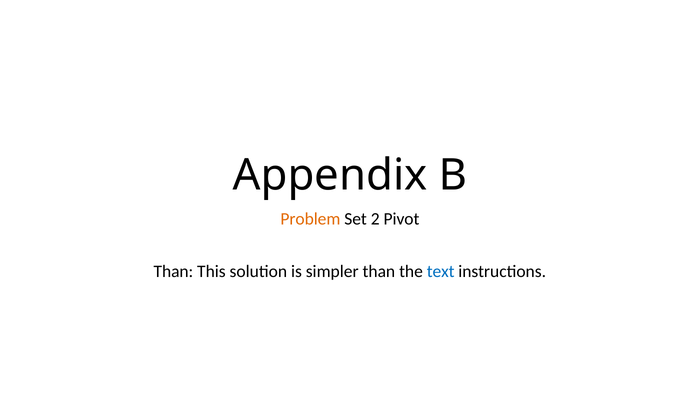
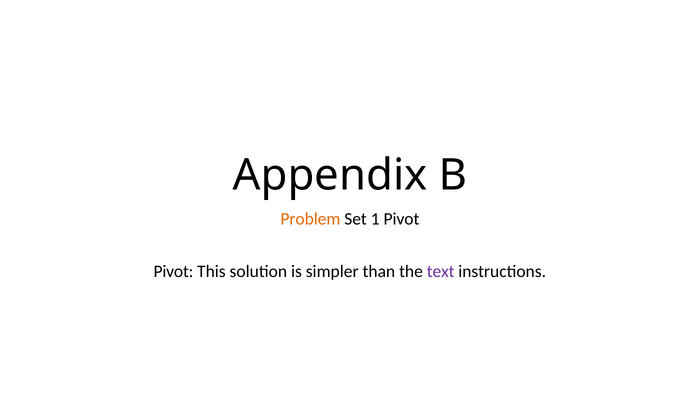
2: 2 -> 1
Than at (173, 271): Than -> Pivot
text colour: blue -> purple
